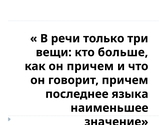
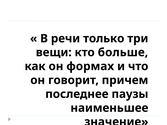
он причем: причем -> формах
языка: языка -> паузы
